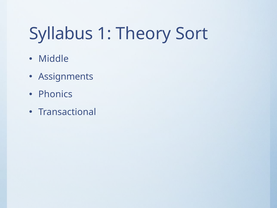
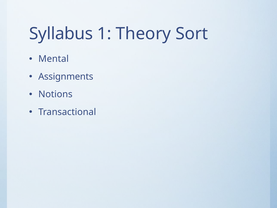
Middle: Middle -> Mental
Phonics: Phonics -> Notions
